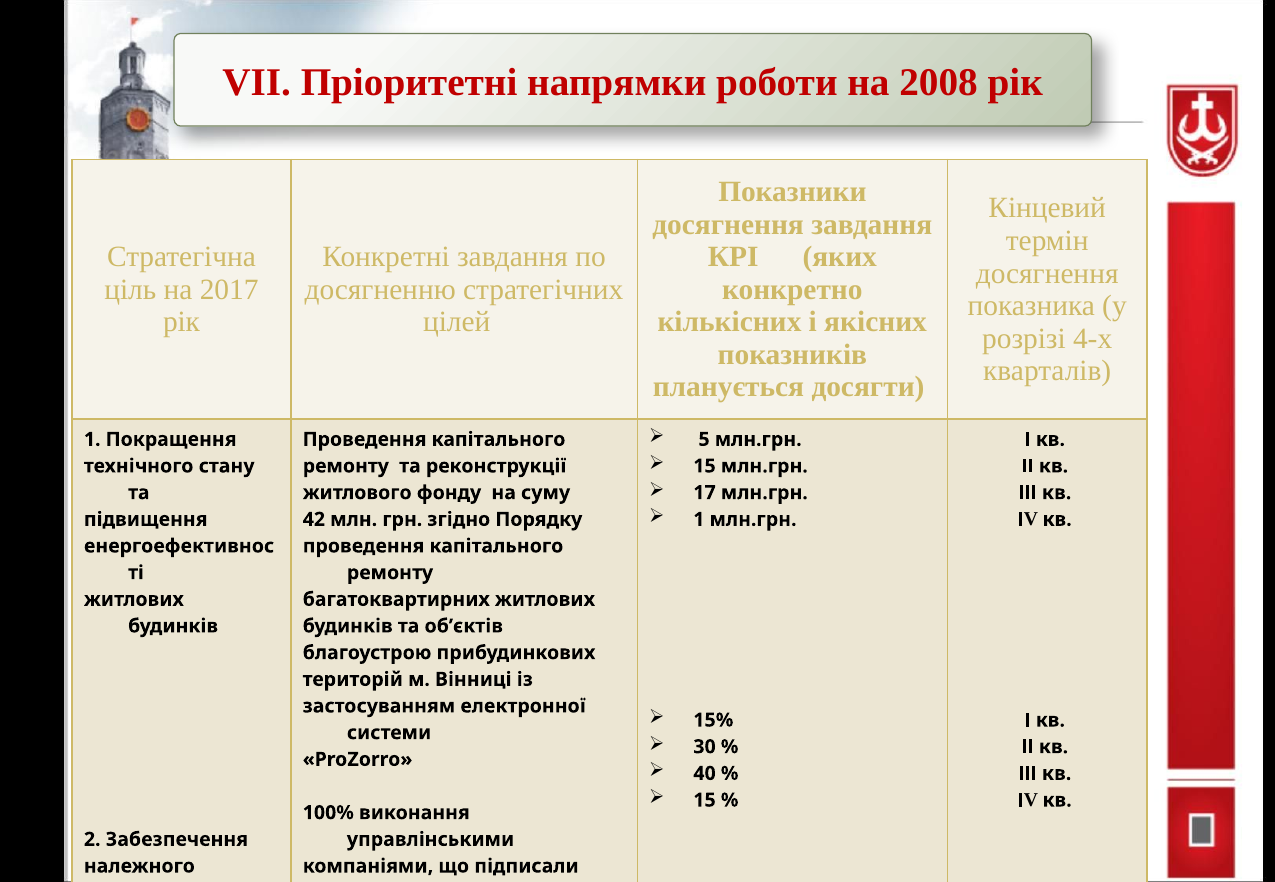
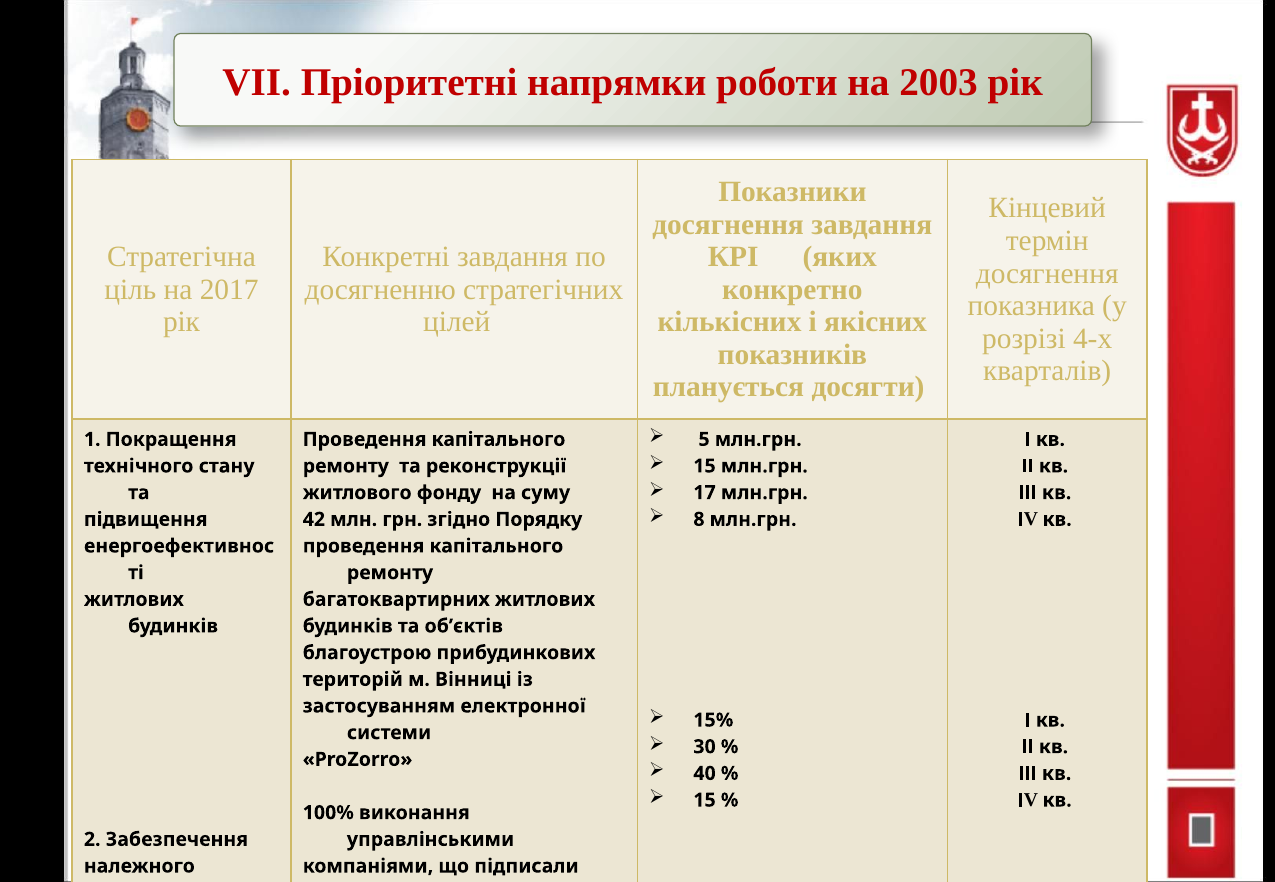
2008: 2008 -> 2003
1 at (699, 520): 1 -> 8
